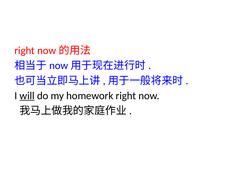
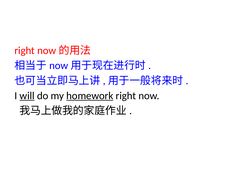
homework underline: none -> present
